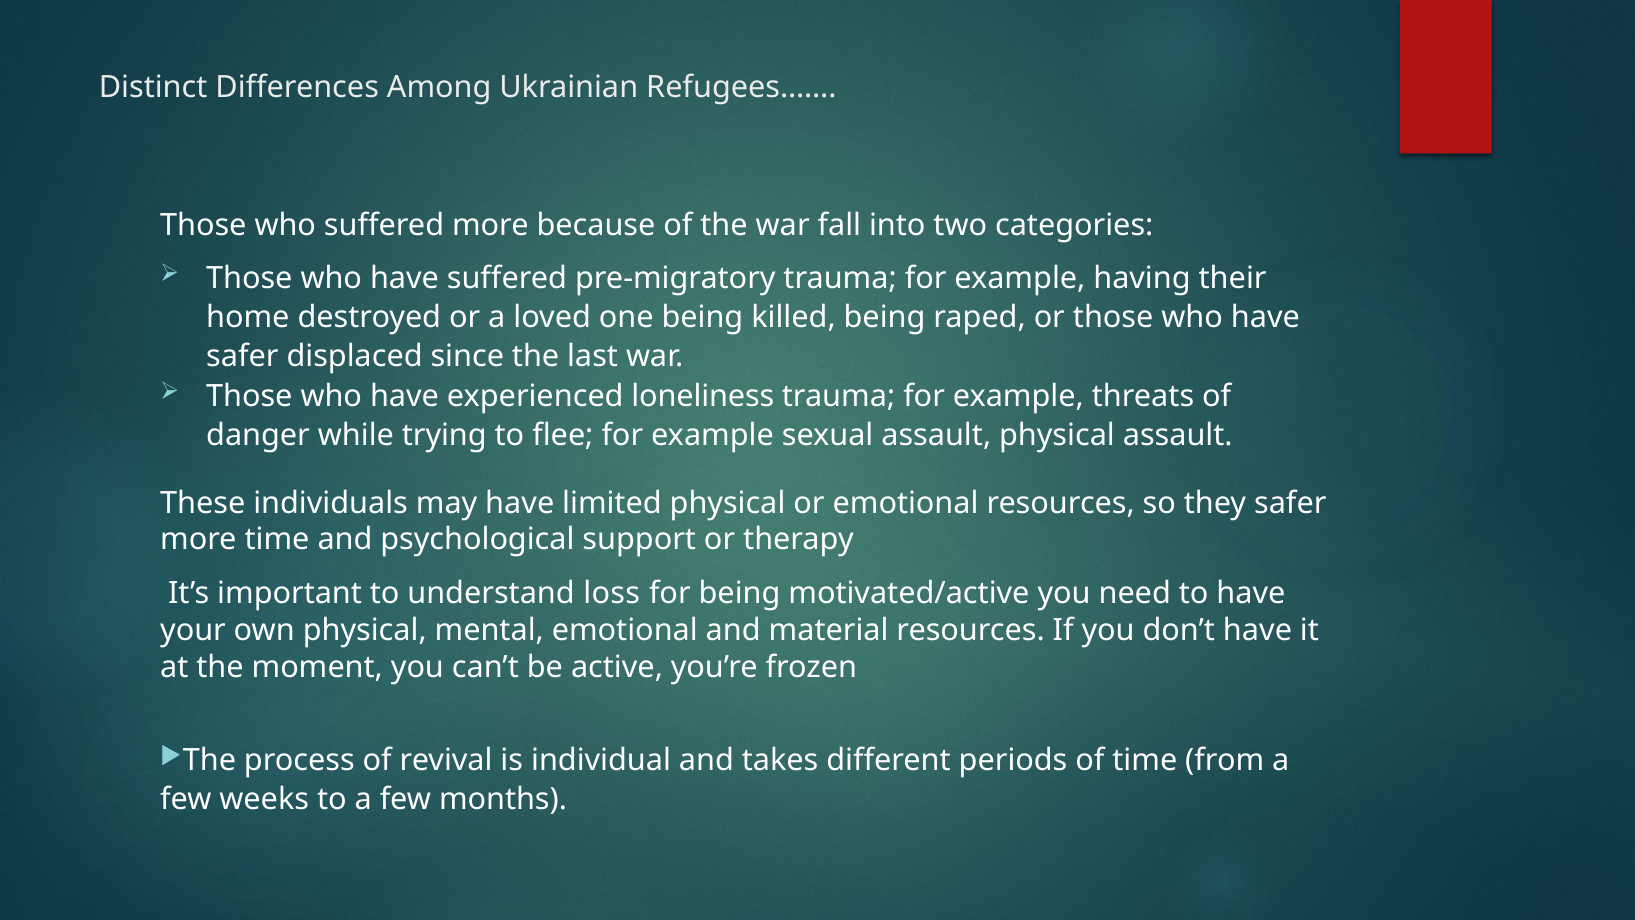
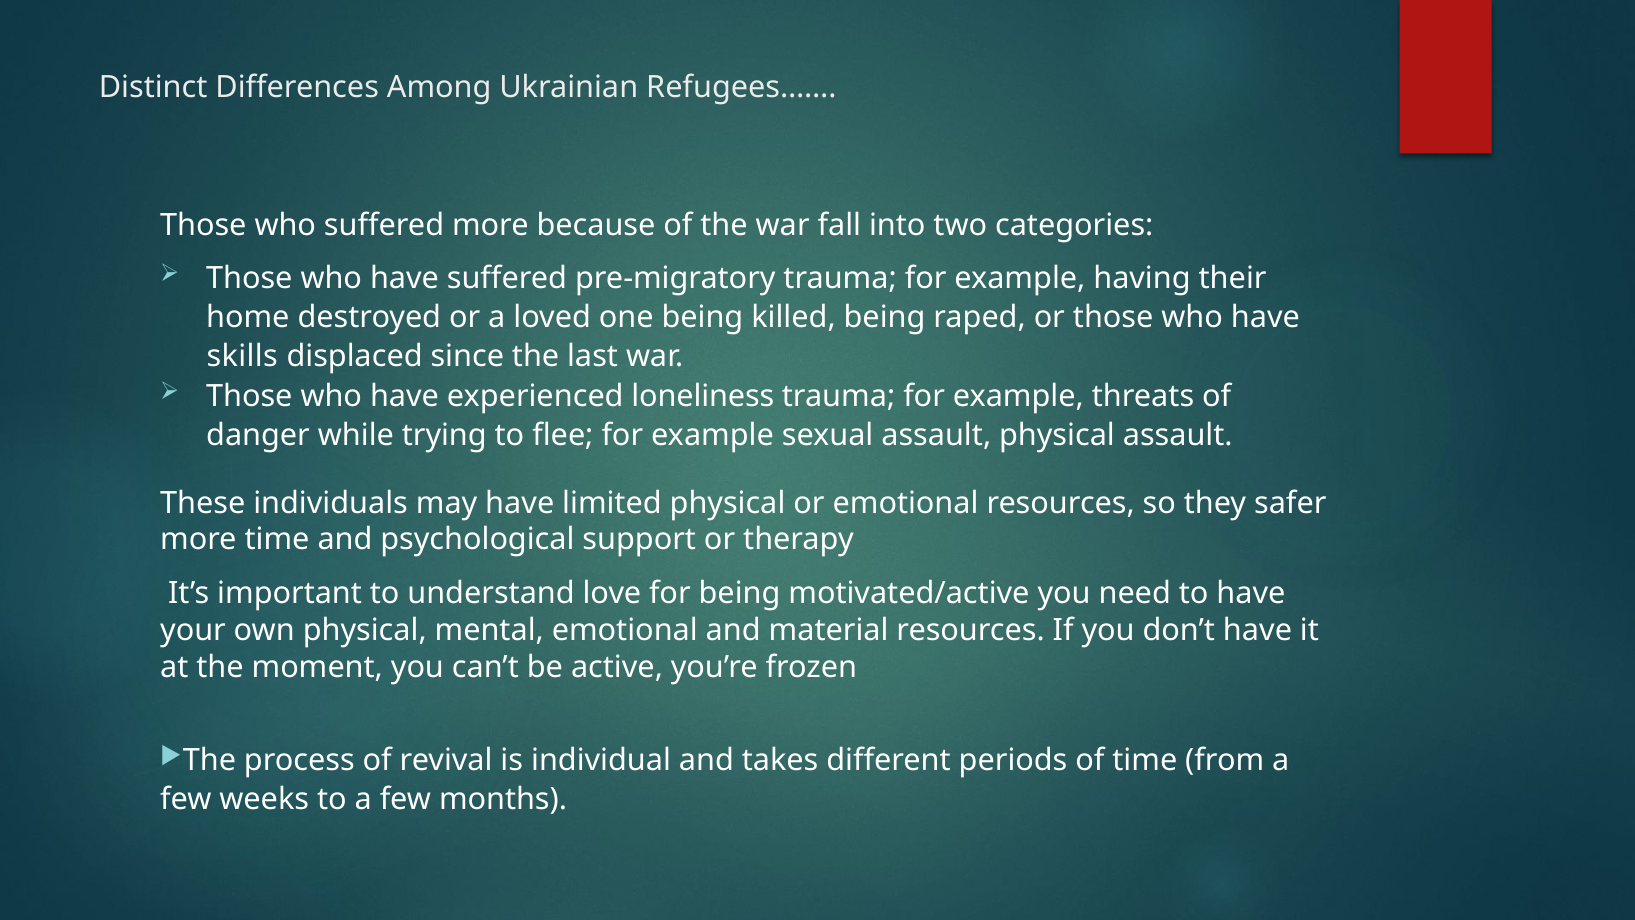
safer at (242, 357): safer -> skills
loss: loss -> love
